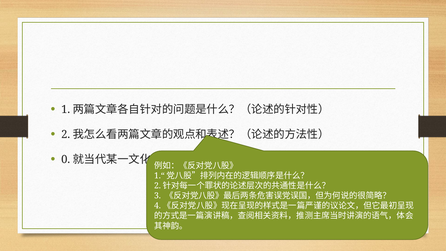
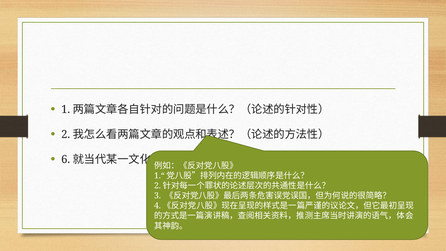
0: 0 -> 6
